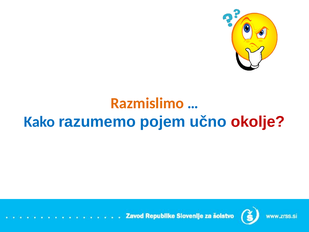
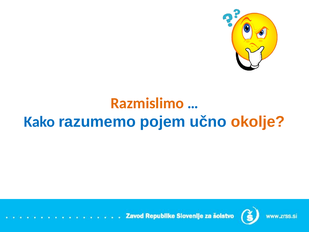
okolje colour: red -> orange
